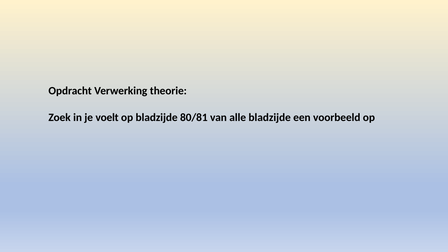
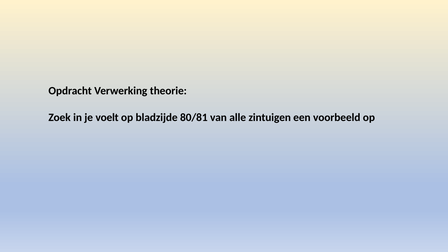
alle bladzijde: bladzijde -> zintuigen
